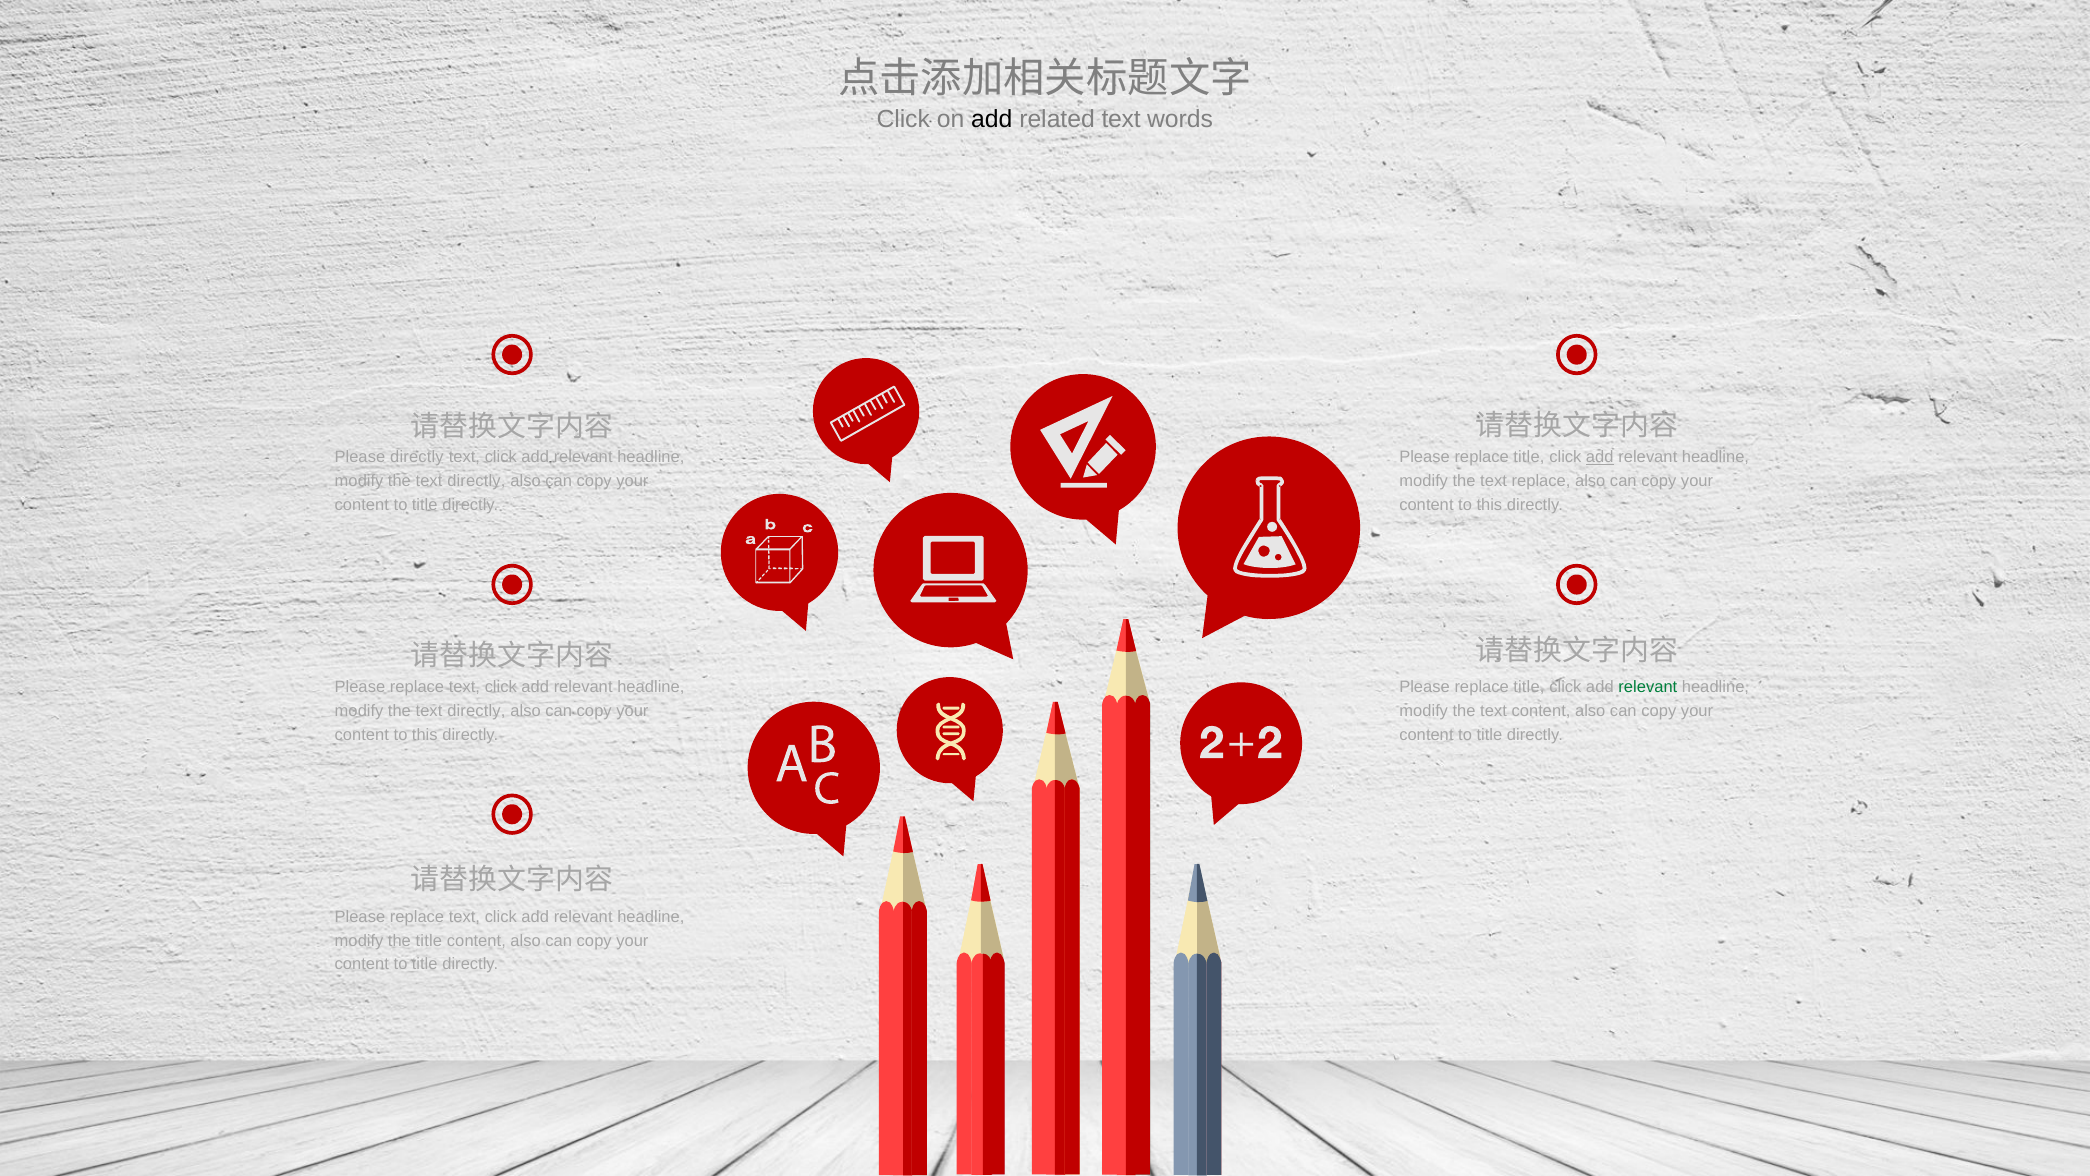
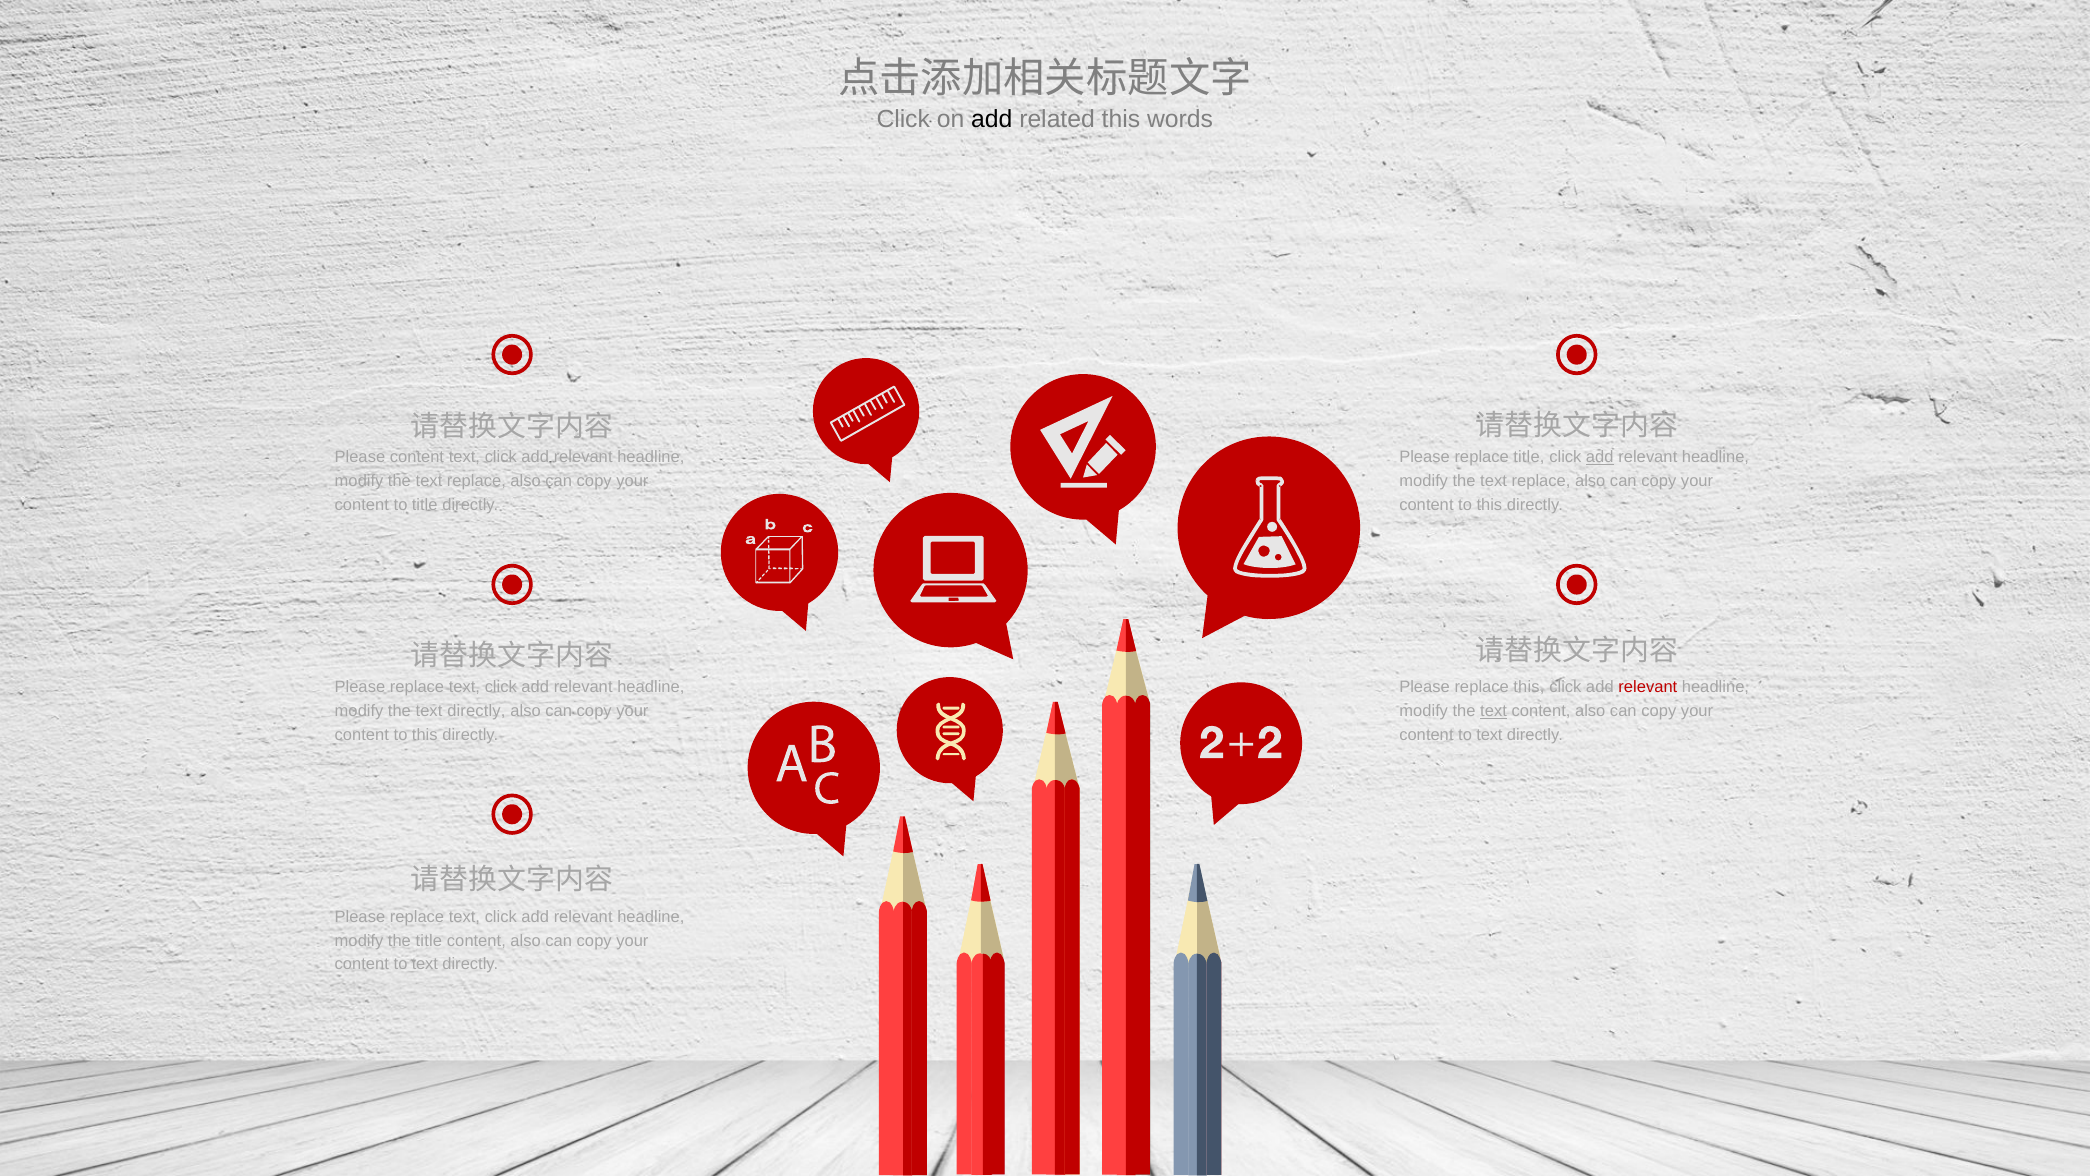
related text: text -> this
Please directly: directly -> content
directly at (476, 481): directly -> replace
title at (1529, 687): title -> this
relevant at (1648, 687) colour: green -> red
text at (1494, 711) underline: none -> present
title at (1489, 734): title -> text
title at (425, 964): title -> text
